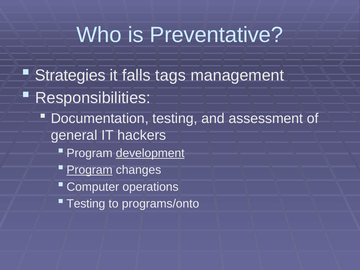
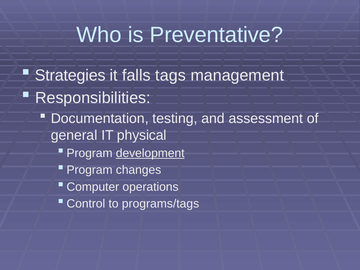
hackers: hackers -> physical
Program at (90, 170) underline: present -> none
Testing at (86, 204): Testing -> Control
programs/onto: programs/onto -> programs/tags
